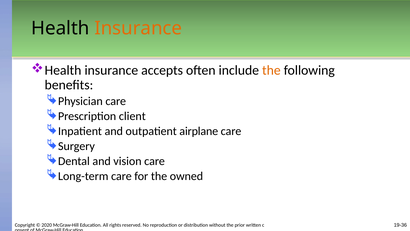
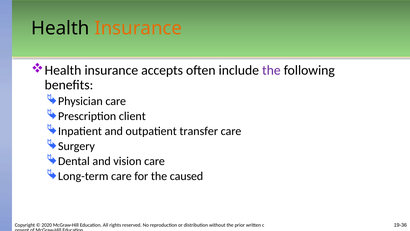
the at (271, 70) colour: orange -> purple
airplane: airplane -> transfer
owned: owned -> caused
